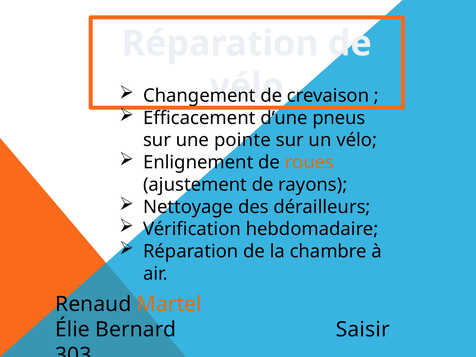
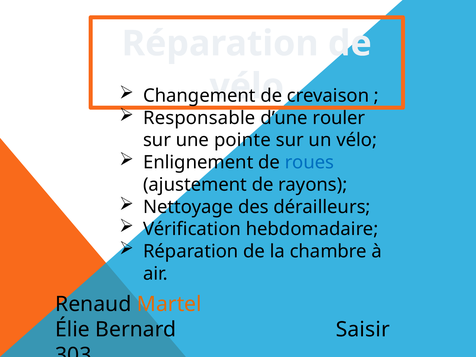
Efficacement: Efficacement -> Responsable
pneus: pneus -> rouler
roues colour: orange -> blue
